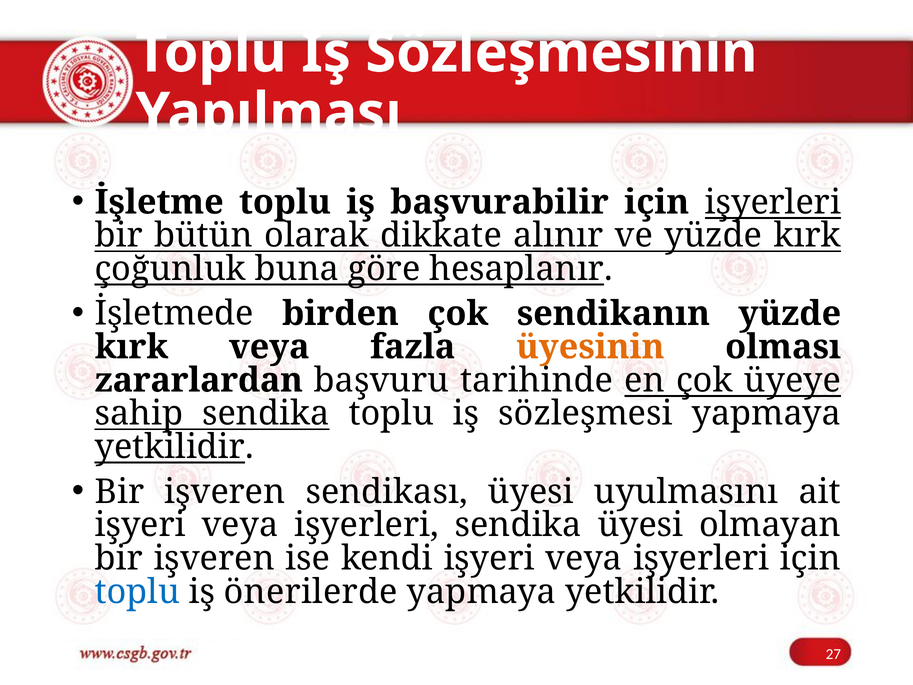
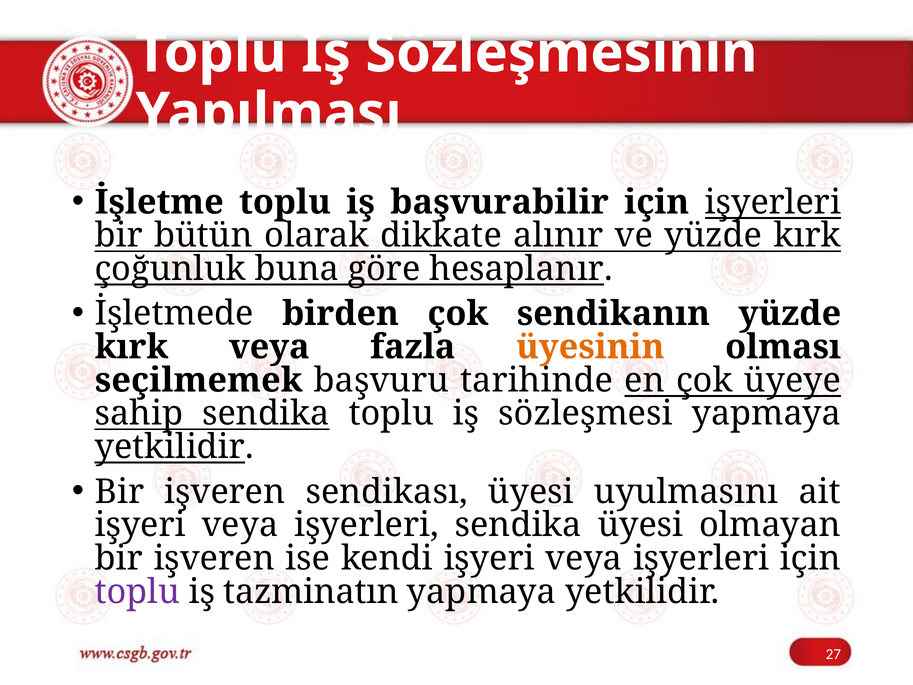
zararlardan: zararlardan -> seçilmemek
toplu at (137, 591) colour: blue -> purple
önerilerde: önerilerde -> tazminatın
